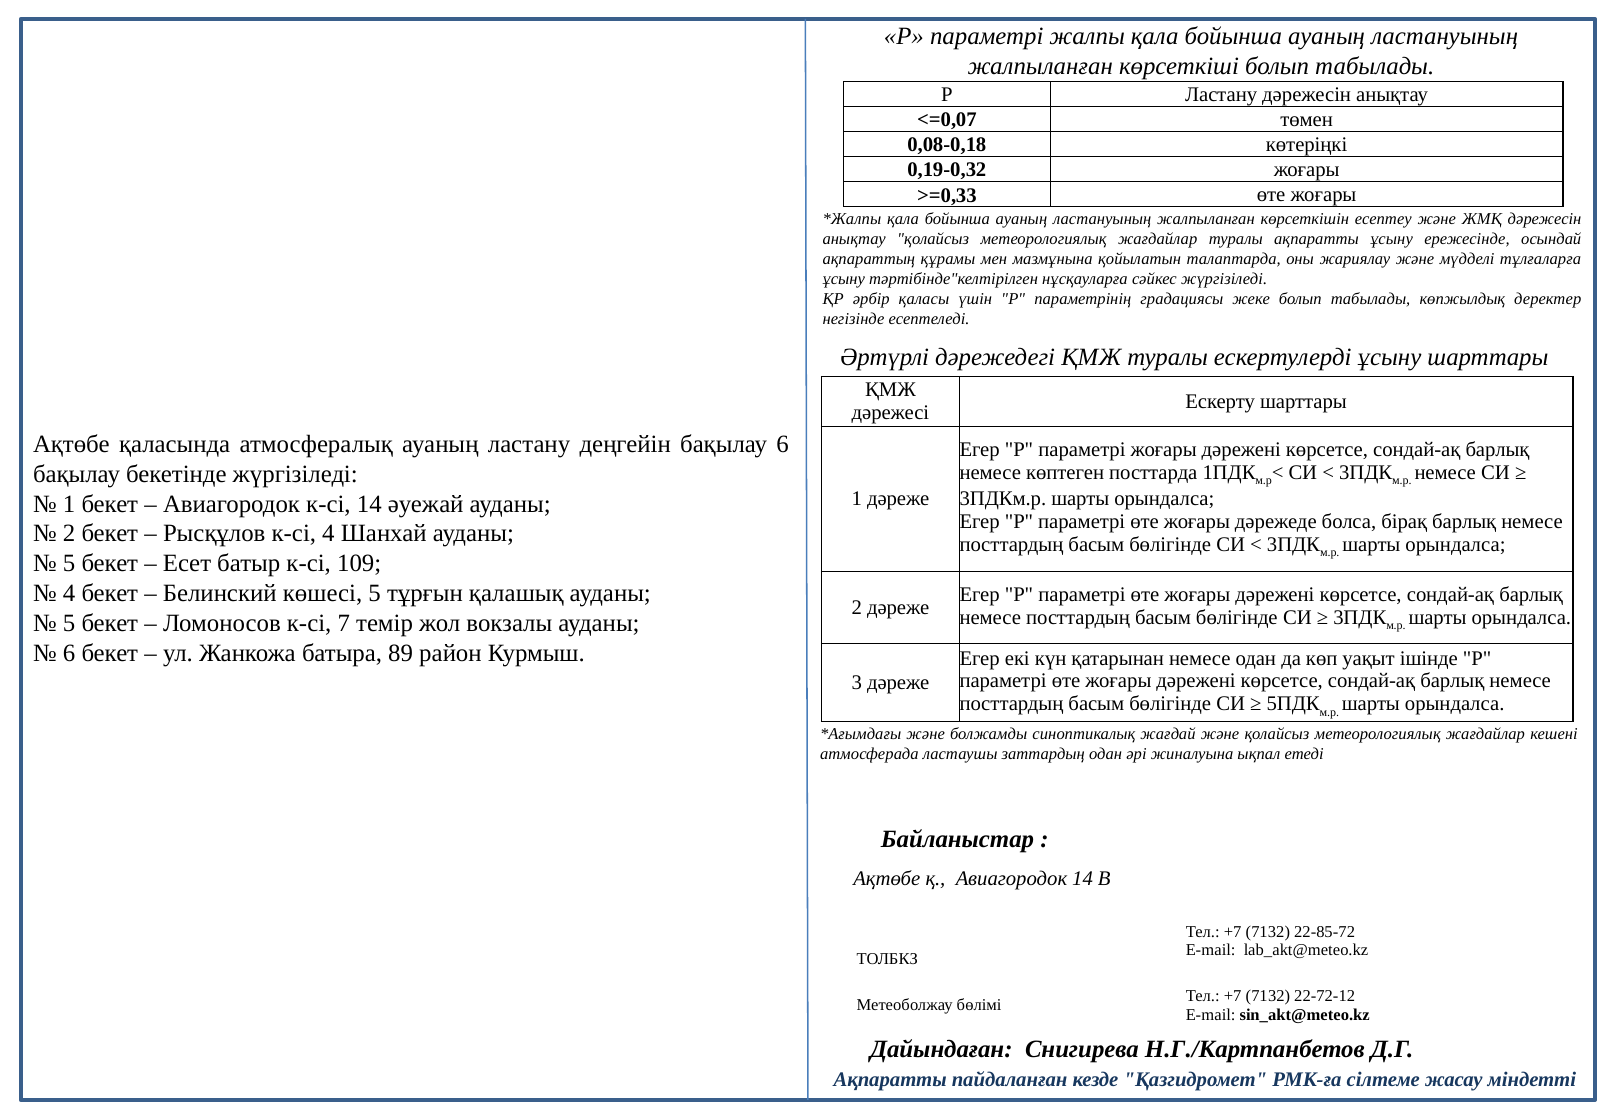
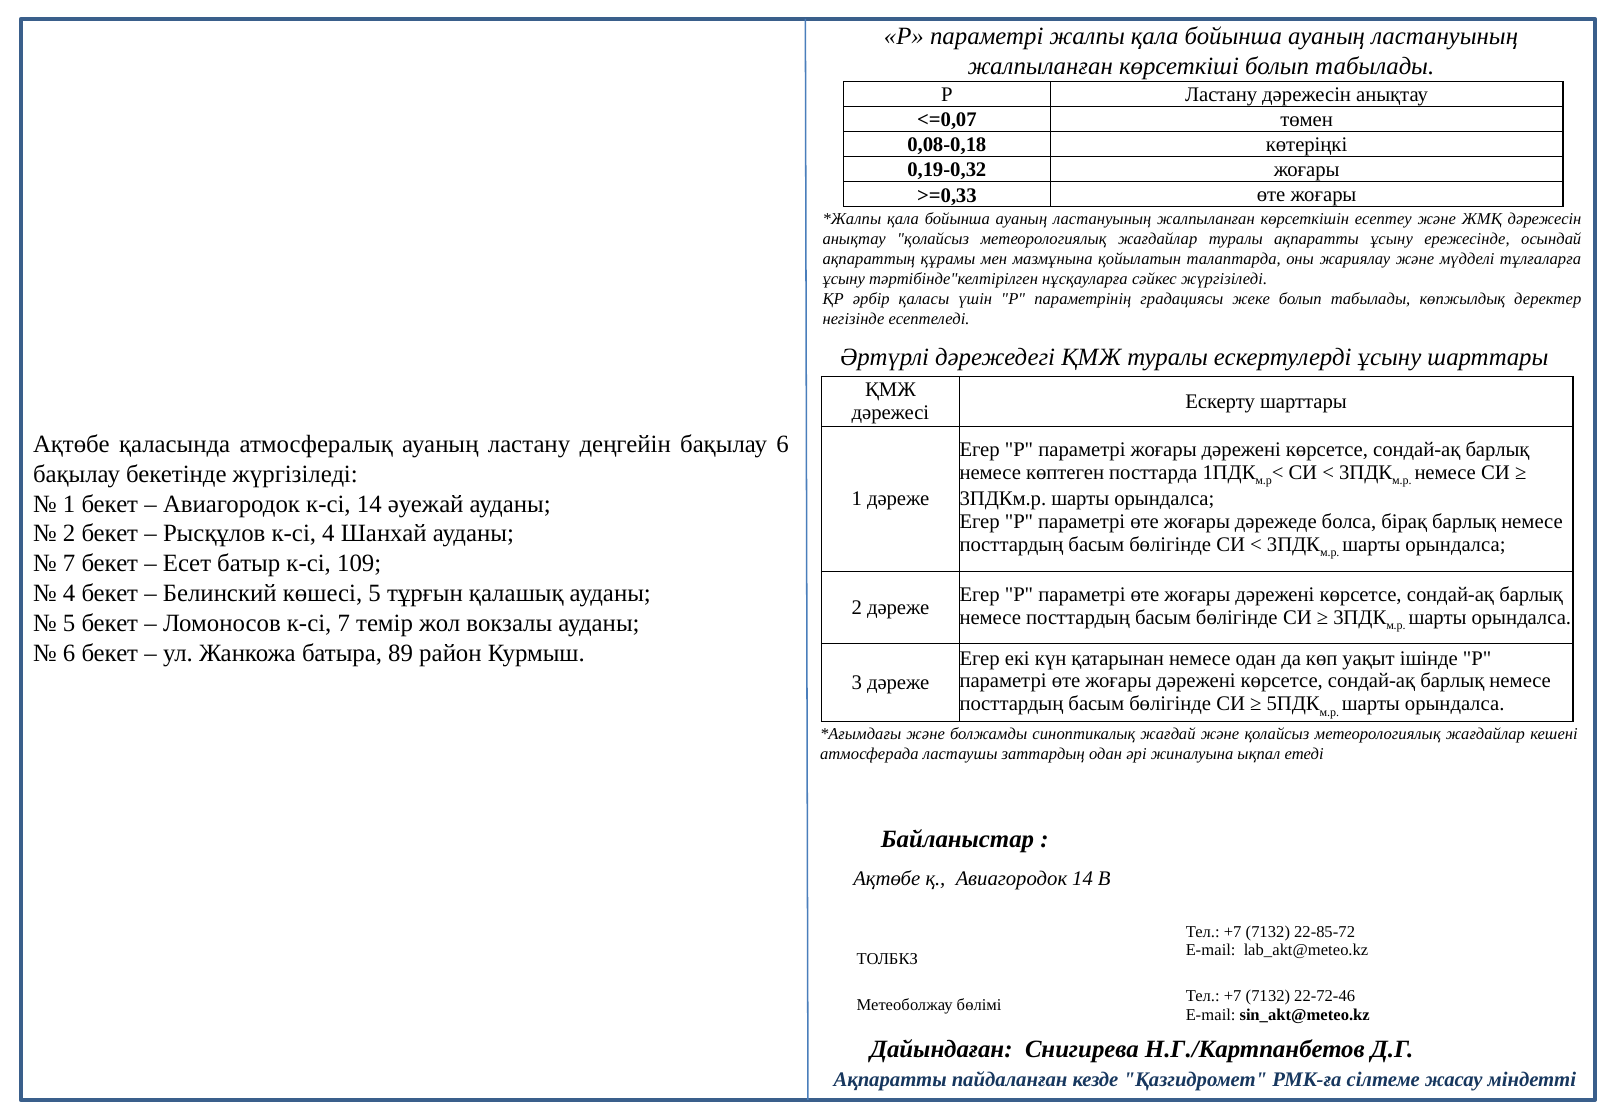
5 at (69, 563): 5 -> 7
22-72-12: 22-72-12 -> 22-72-46
